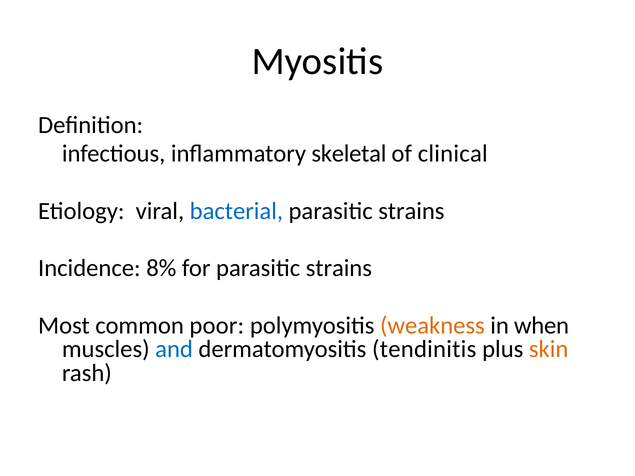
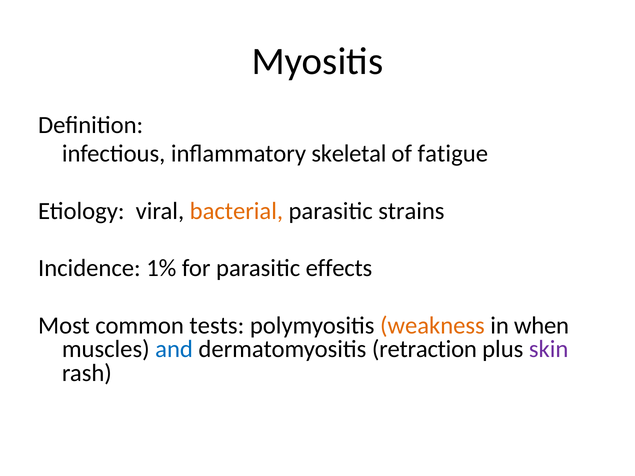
clinical: clinical -> fatigue
bacterial colour: blue -> orange
8%: 8% -> 1%
for parasitic strains: strains -> effects
poor: poor -> tests
tendinitis: tendinitis -> retraction
skin colour: orange -> purple
